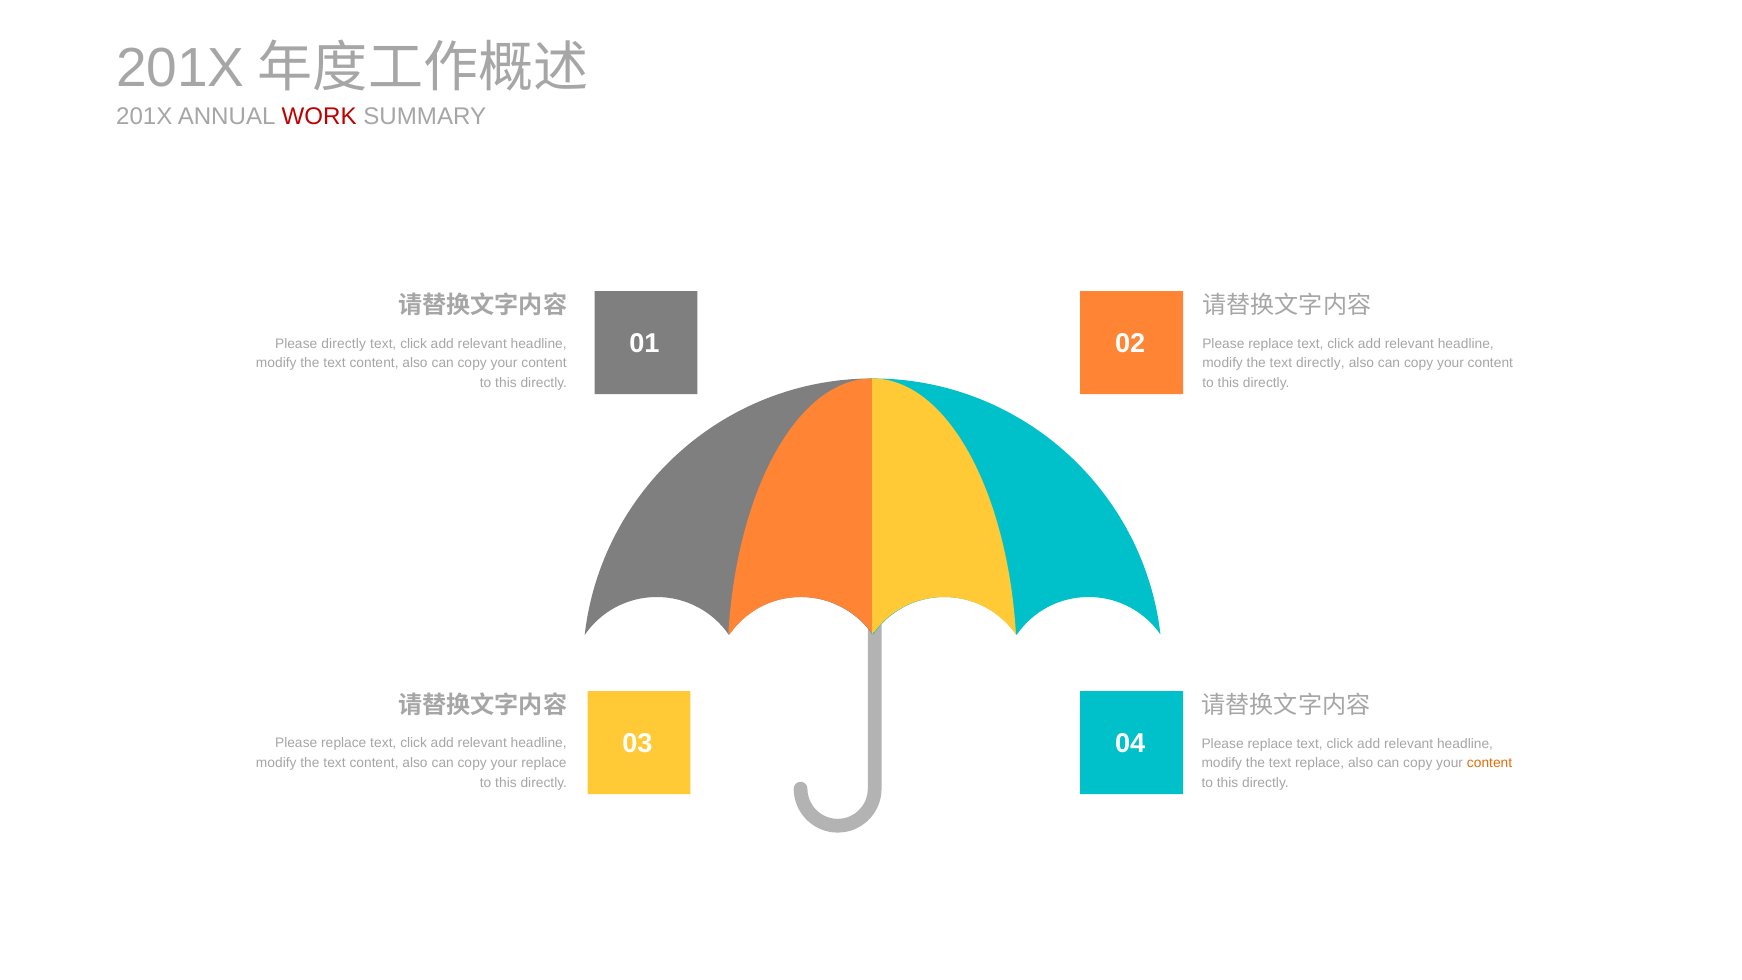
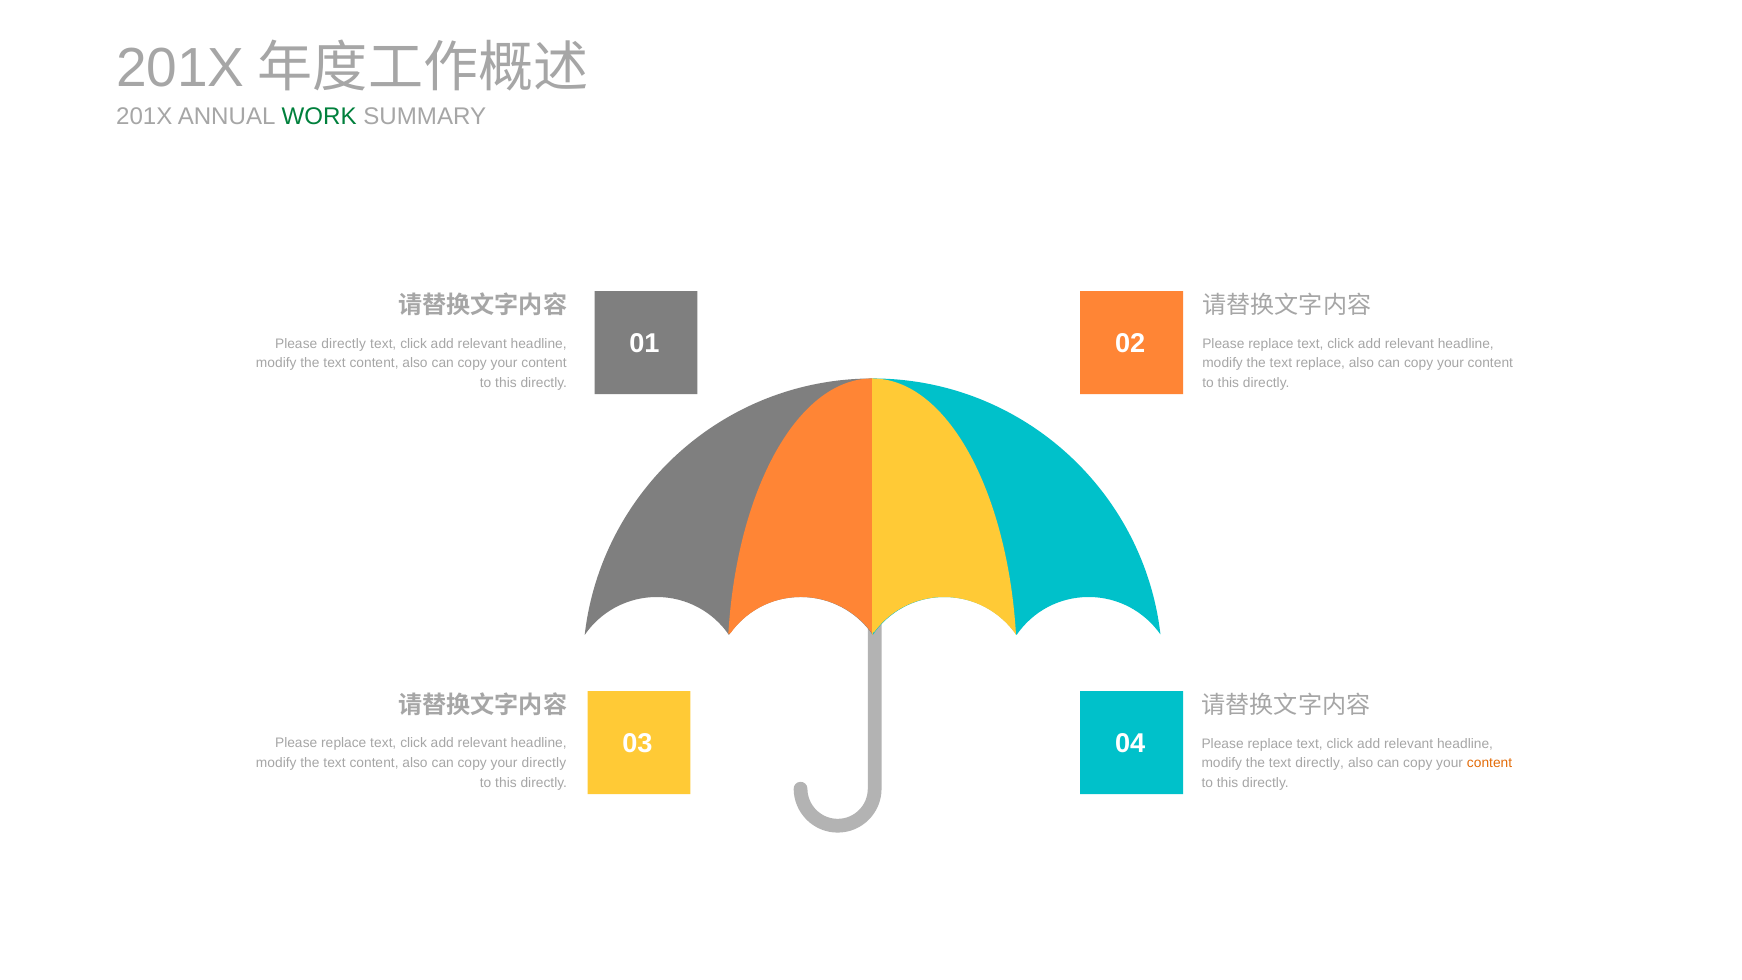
WORK colour: red -> green
text directly: directly -> replace
your replace: replace -> directly
text replace: replace -> directly
